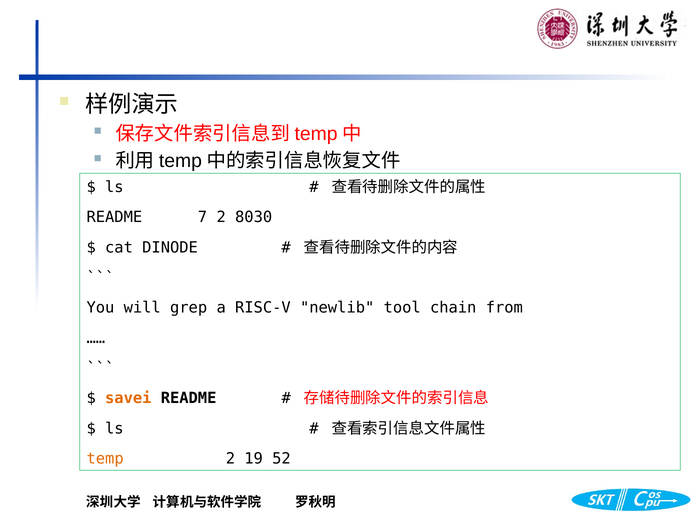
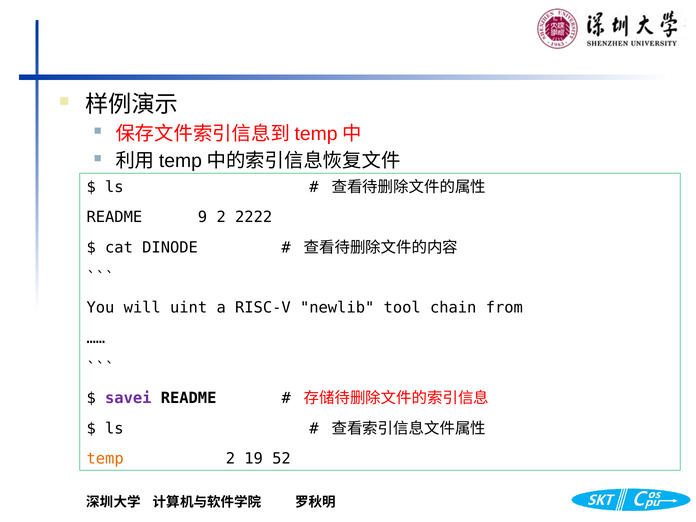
7: 7 -> 9
8030: 8030 -> 2222
grep: grep -> uint
savei colour: orange -> purple
